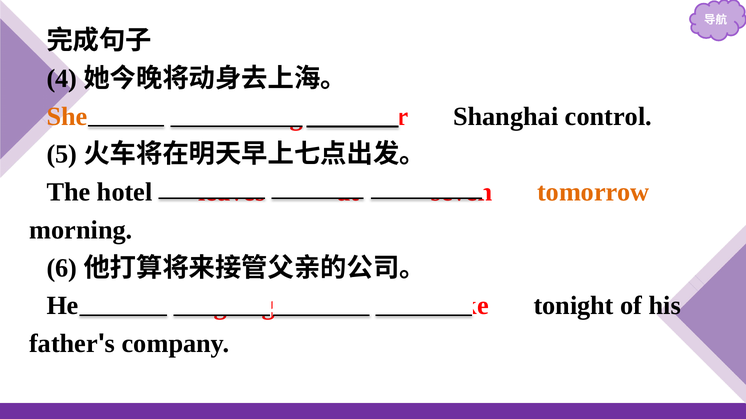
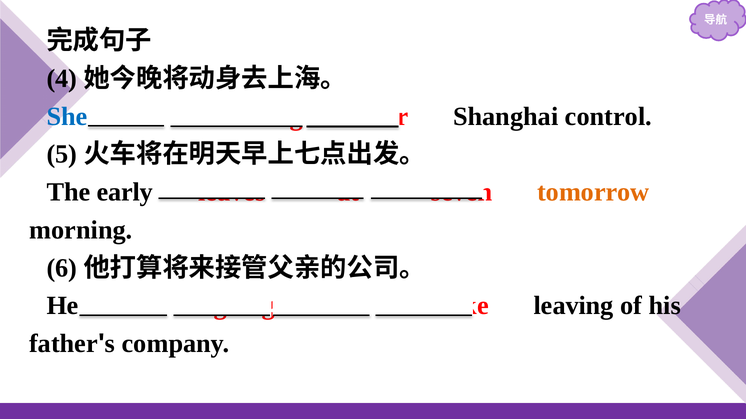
She colour: orange -> blue
hotel: hotel -> early
tonight at (574, 306): tonight -> leaving
